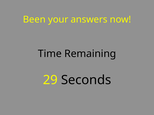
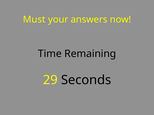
Been: Been -> Must
